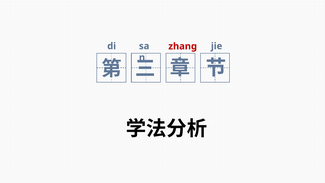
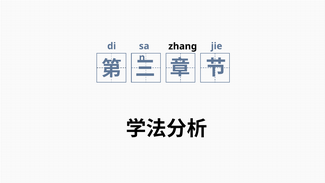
zhang colour: red -> black
